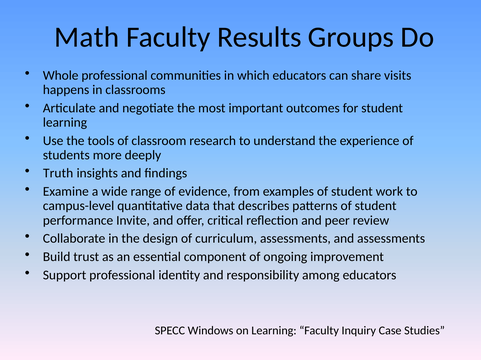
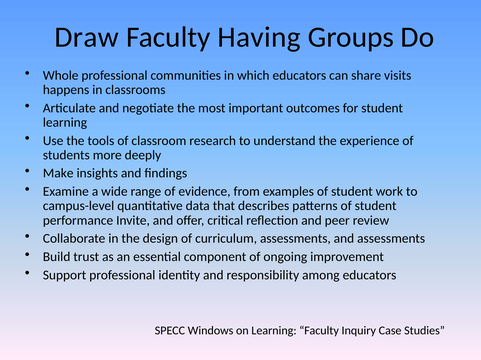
Math: Math -> Draw
Results: Results -> Having
Truth: Truth -> Make
